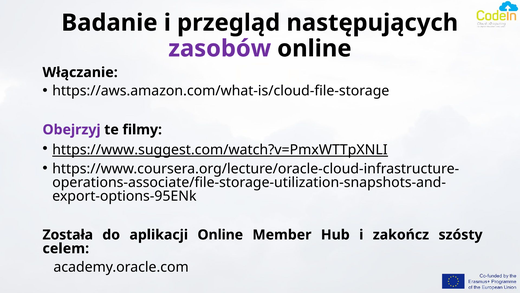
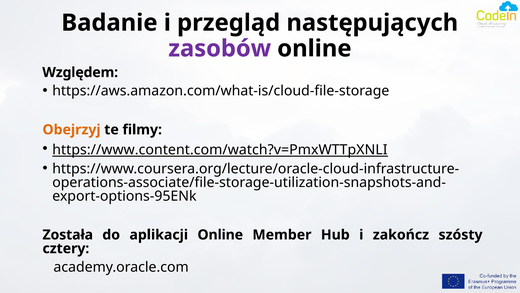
Włączanie: Włączanie -> Względem
Obejrzyj colour: purple -> orange
https://www.suggest.com/watch?v=PmxWTTpXNLI: https://www.suggest.com/watch?v=PmxWTTpXNLI -> https://www.content.com/watch?v=PmxWTTpXNLI
celem: celem -> cztery
